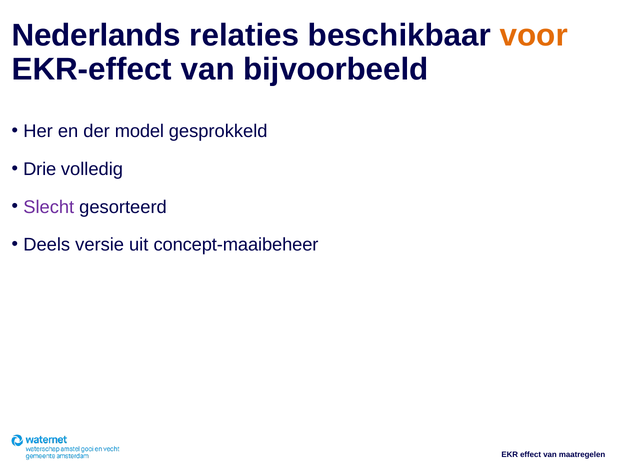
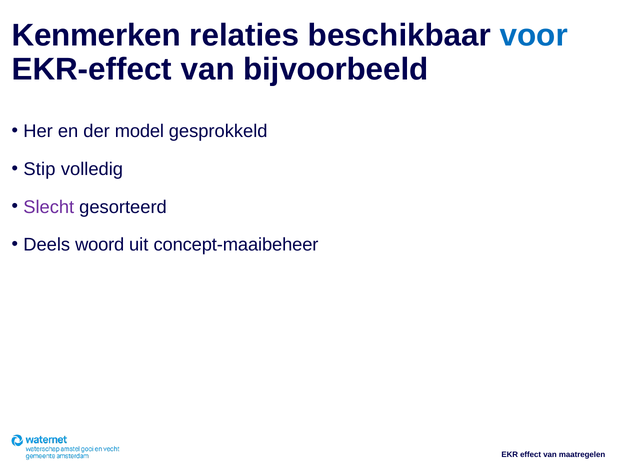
Nederlands: Nederlands -> Kenmerken
voor colour: orange -> blue
Drie: Drie -> Stip
versie: versie -> woord
